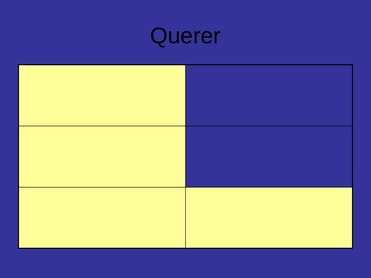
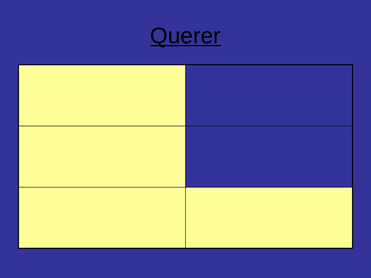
Querer underline: none -> present
